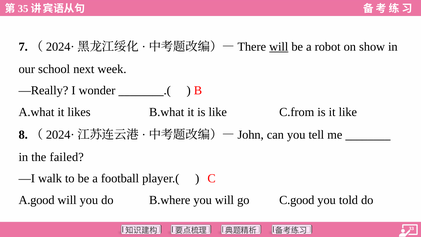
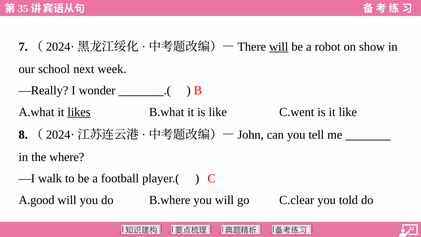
likes underline: none -> present
C.from: C.from -> C.went
failed: failed -> where
C.good: C.good -> C.clear
